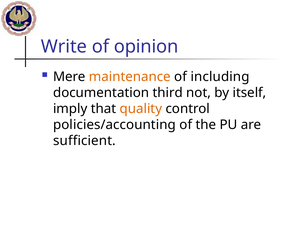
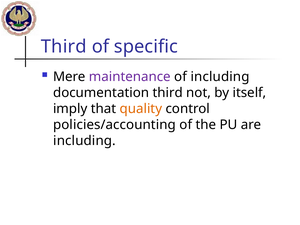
Write at (64, 47): Write -> Third
opinion: opinion -> specific
maintenance colour: orange -> purple
sufficient at (85, 141): sufficient -> including
